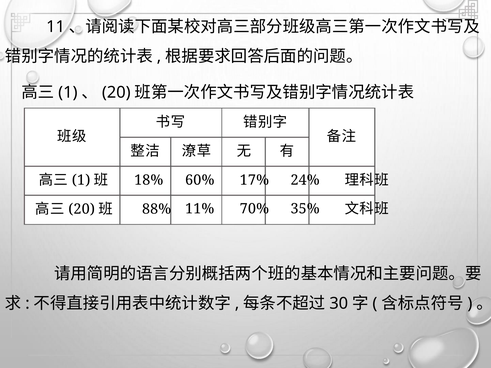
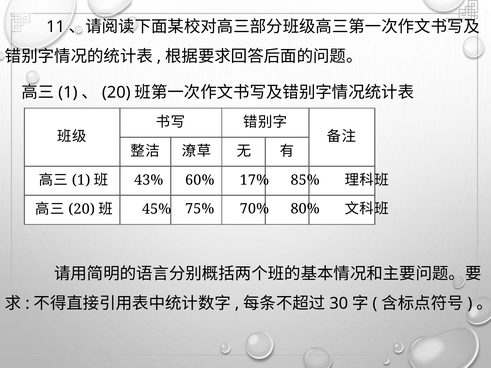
18%: 18% -> 43%
24%: 24% -> 85%
88%: 88% -> 45%
11%: 11% -> 75%
35%: 35% -> 80%
